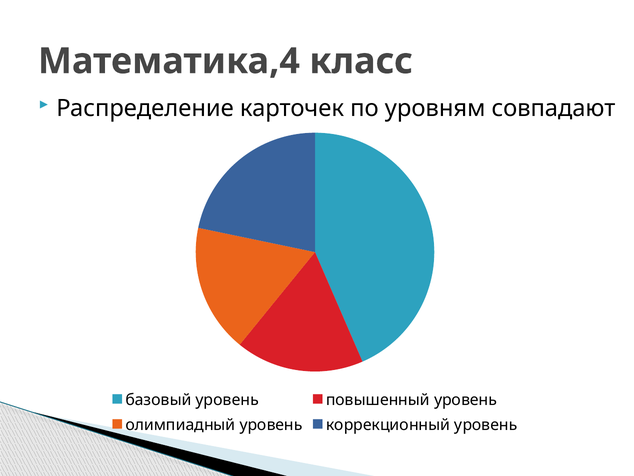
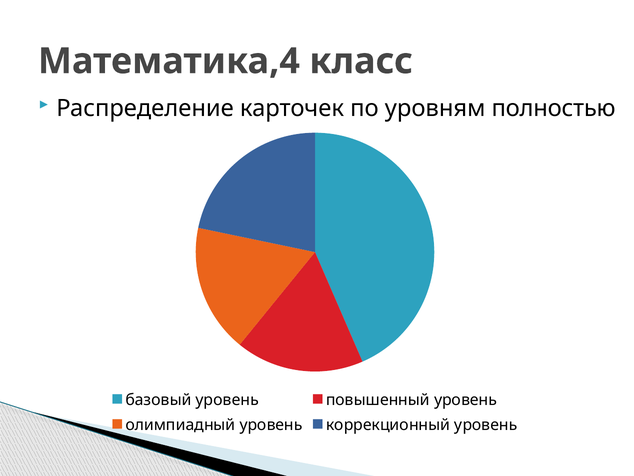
совпадают: совпадают -> полностью
